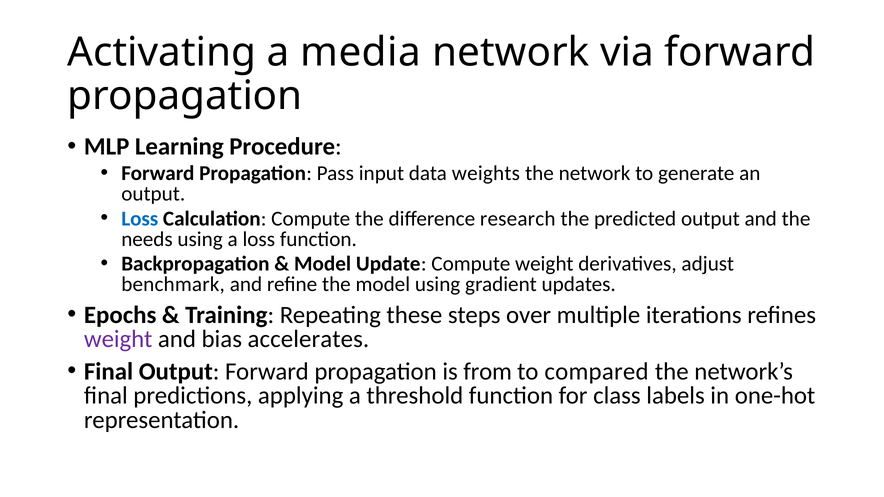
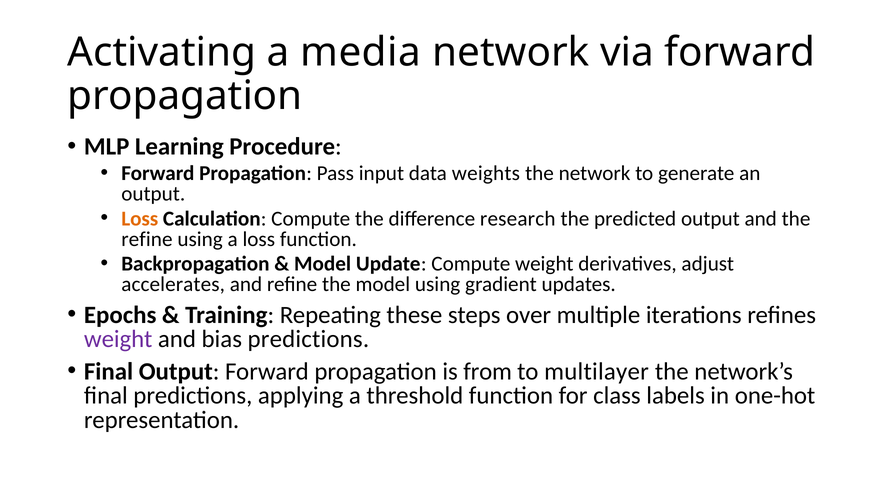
Loss at (140, 219) colour: blue -> orange
needs at (147, 239): needs -> refine
benchmark: benchmark -> accelerates
bias accelerates: accelerates -> predictions
compared: compared -> multilayer
